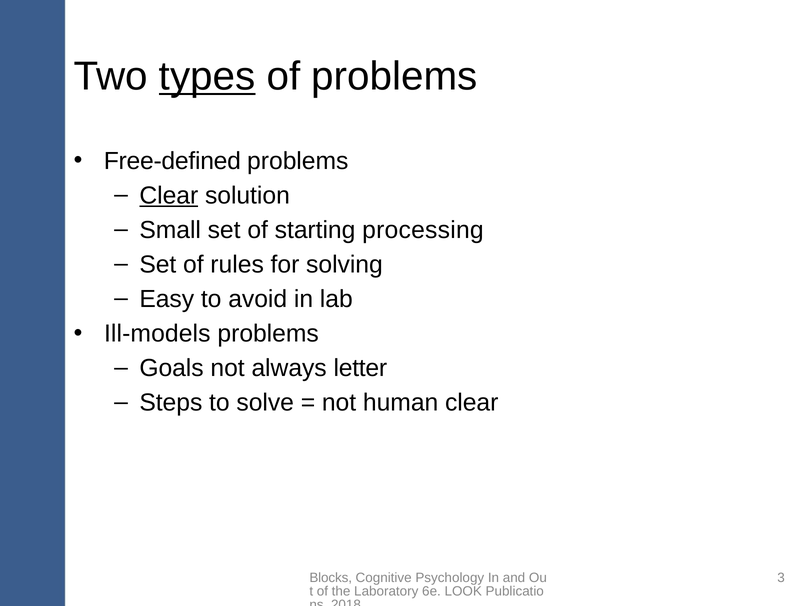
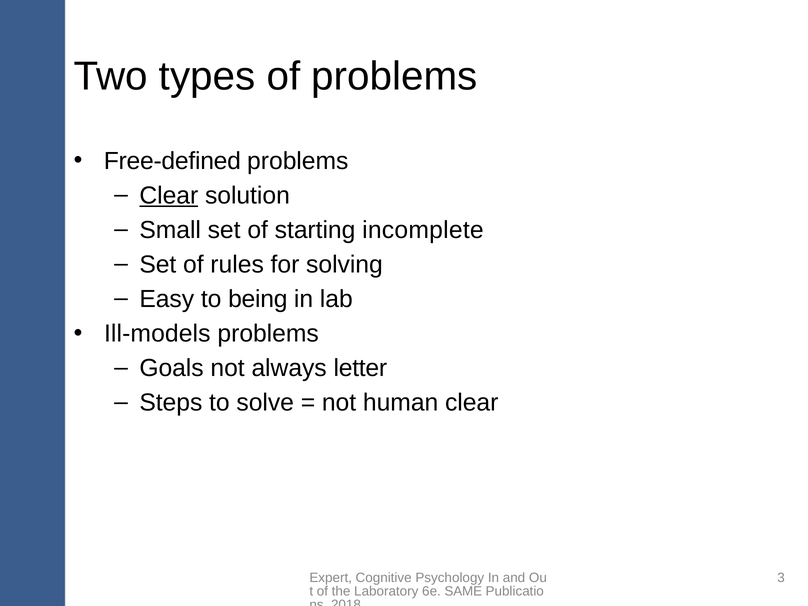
types underline: present -> none
processing: processing -> incomplete
avoid: avoid -> being
Blocks: Blocks -> Expert
LOOK: LOOK -> SAME
